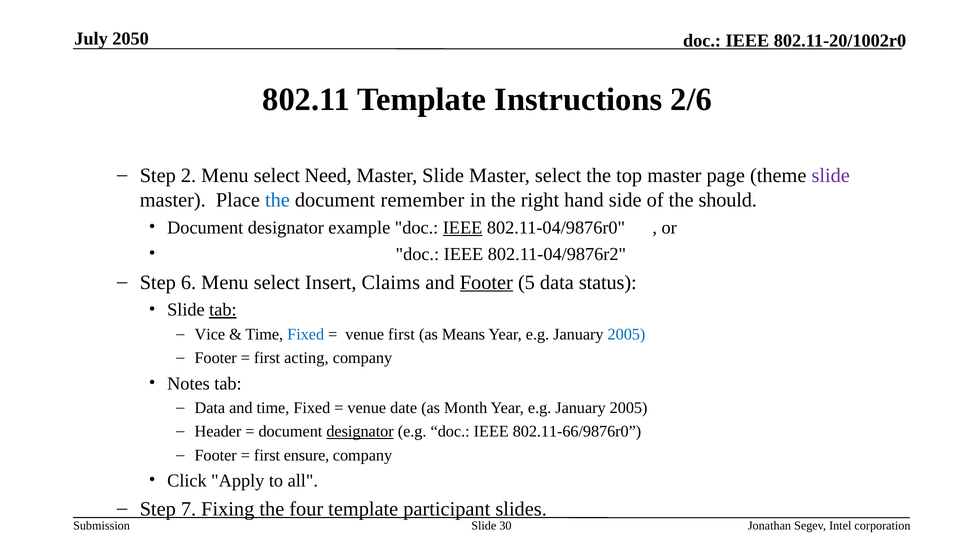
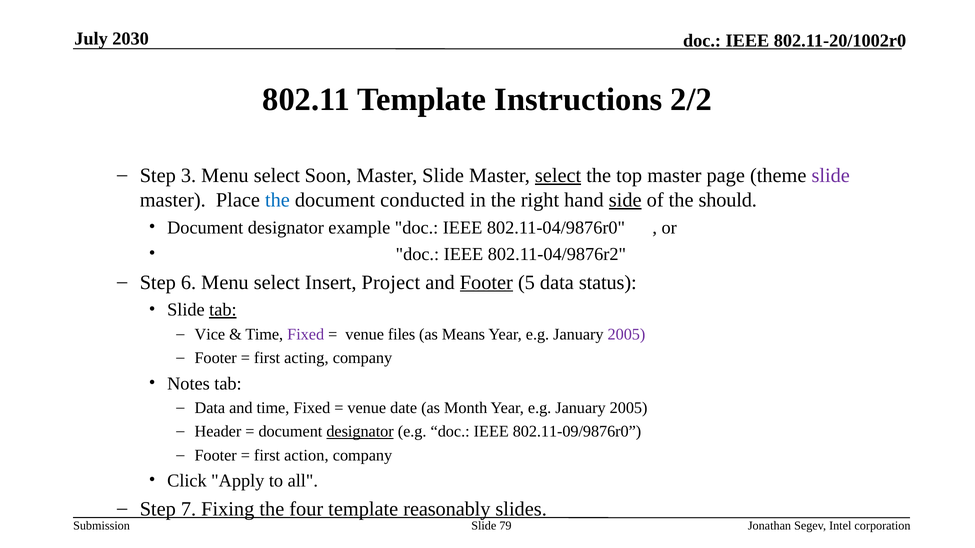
2050: 2050 -> 2030
2/6: 2/6 -> 2/2
2: 2 -> 3
Need: Need -> Soon
select at (558, 176) underline: none -> present
remember: remember -> conducted
side underline: none -> present
IEEE at (463, 228) underline: present -> none
Claims: Claims -> Project
Fixed at (306, 335) colour: blue -> purple
venue first: first -> files
2005 at (626, 335) colour: blue -> purple
802.11-66/9876r0: 802.11-66/9876r0 -> 802.11-09/9876r0
ensure: ensure -> action
participant: participant -> reasonably
30: 30 -> 79
